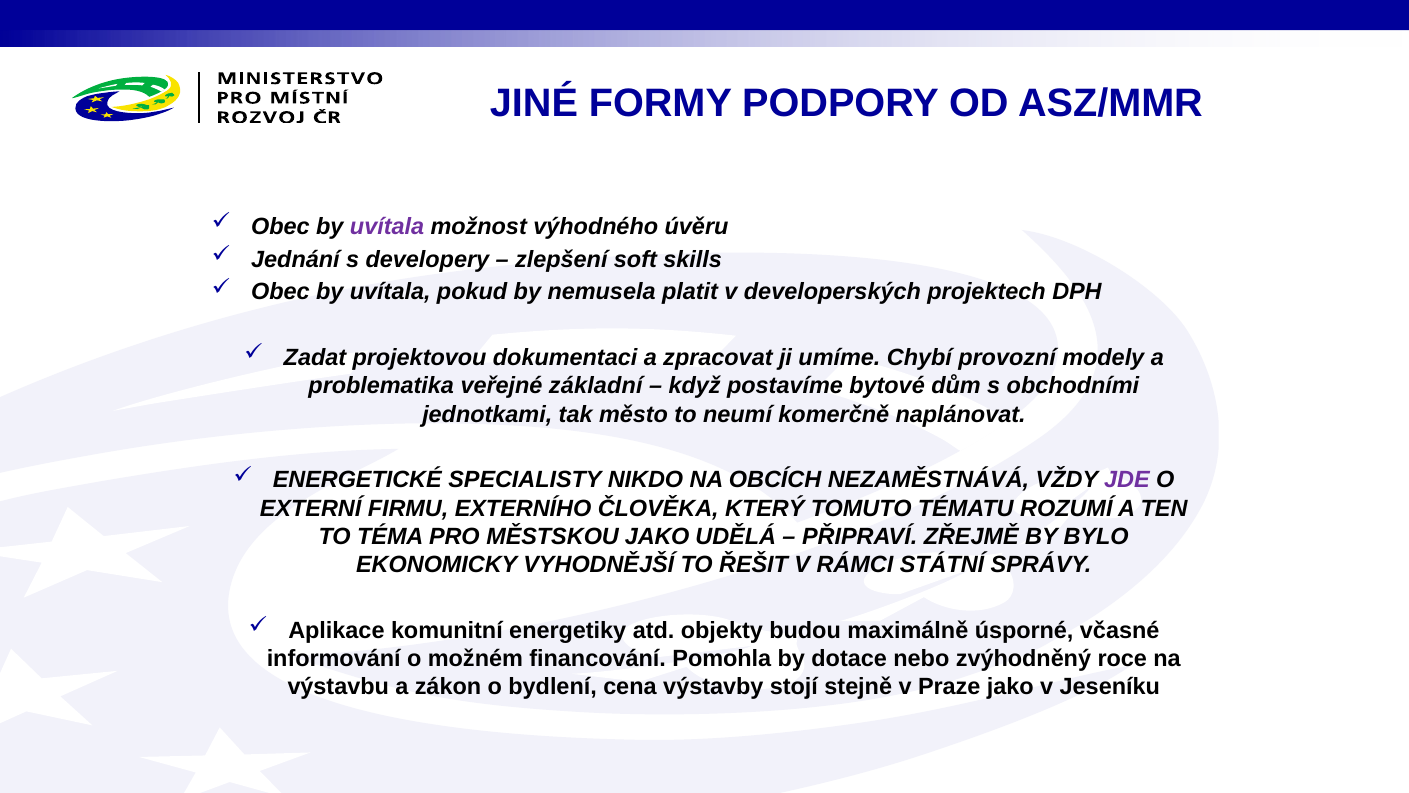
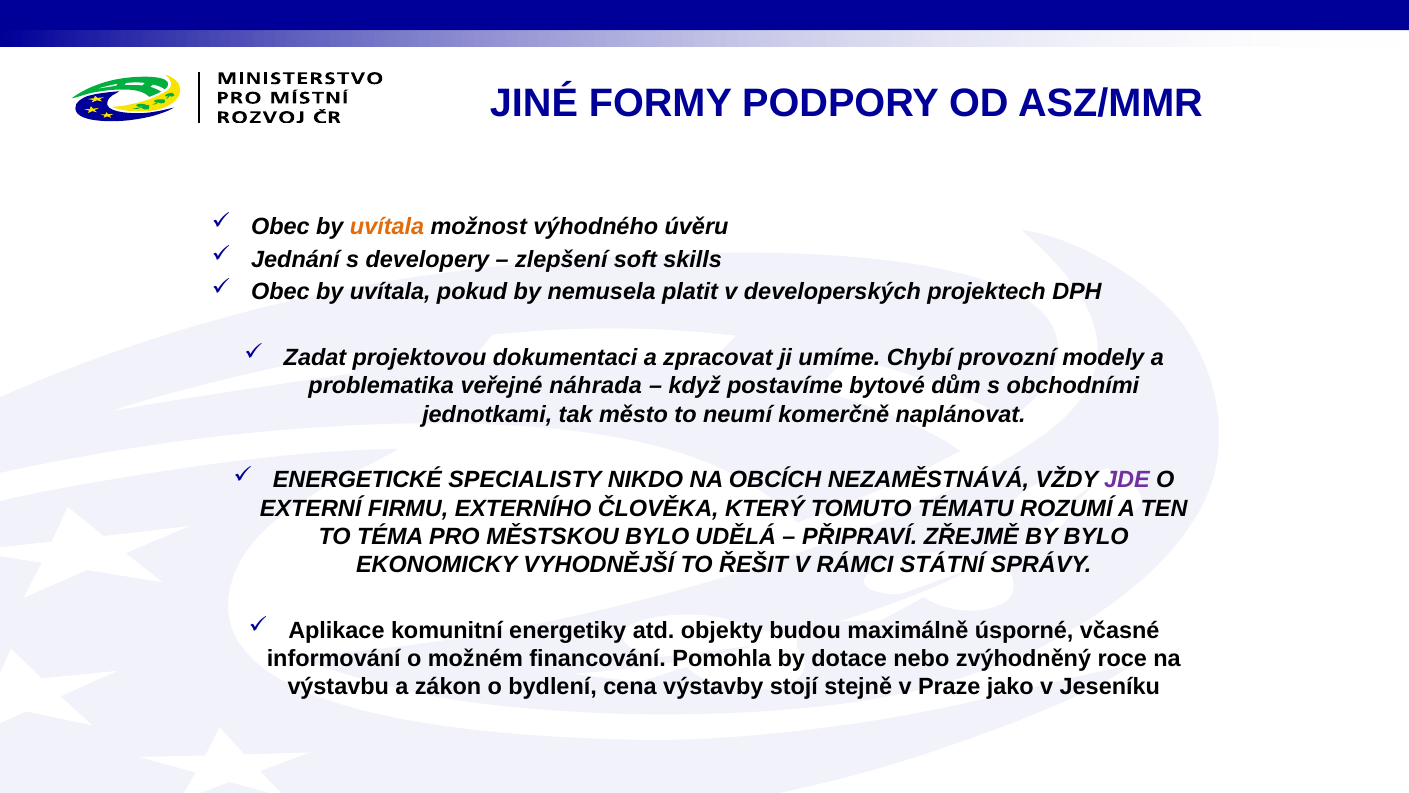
uvítala at (387, 226) colour: purple -> orange
základní: základní -> náhrada
MĚSTSKOU JAKO: JAKO -> BYLO
